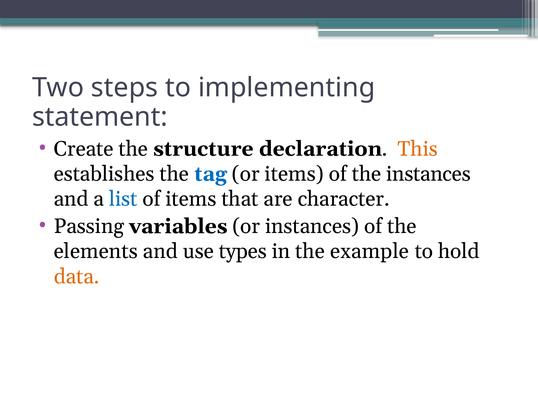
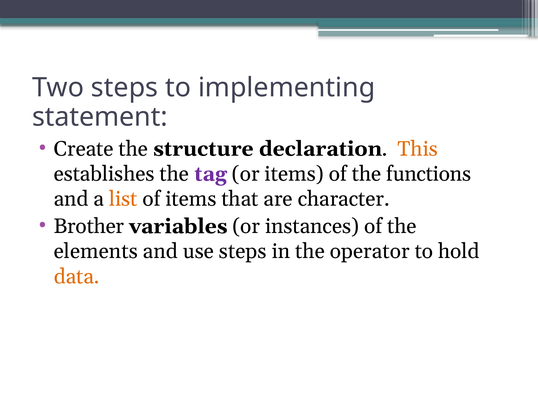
tag colour: blue -> purple
the instances: instances -> functions
list colour: blue -> orange
Passing: Passing -> Brother
use types: types -> steps
example: example -> operator
